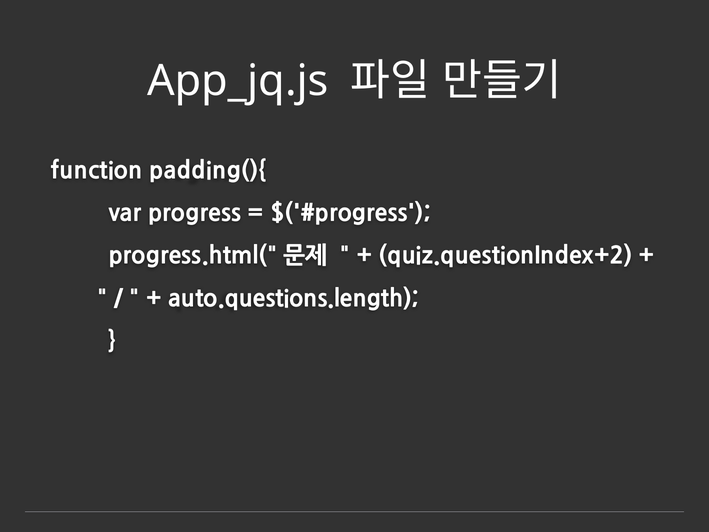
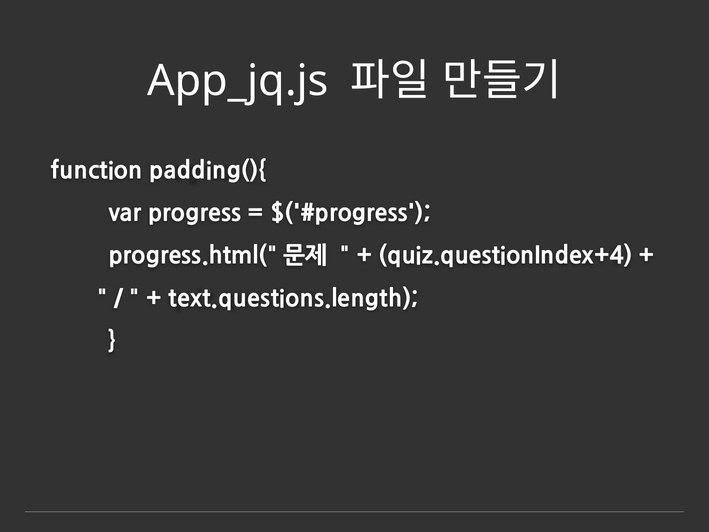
quiz.questionIndex+2: quiz.questionIndex+2 -> quiz.questionIndex+4
auto.questions.length: auto.questions.length -> text.questions.length
